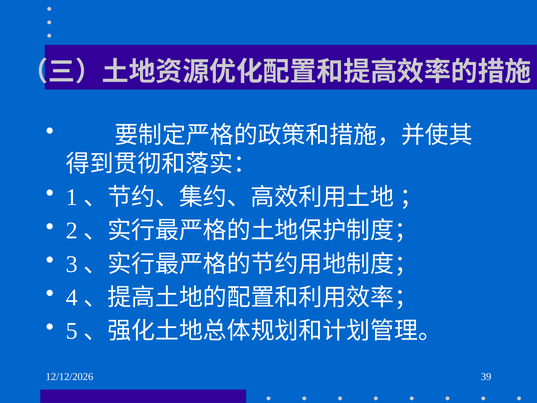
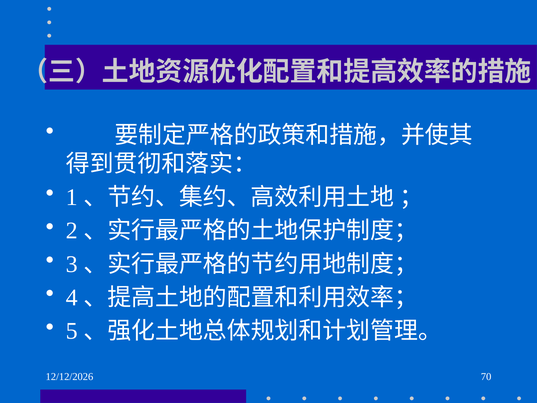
39: 39 -> 70
